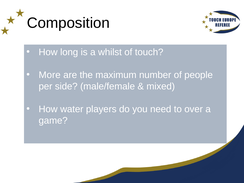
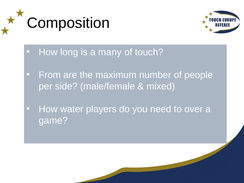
whilst: whilst -> many
More: More -> From
